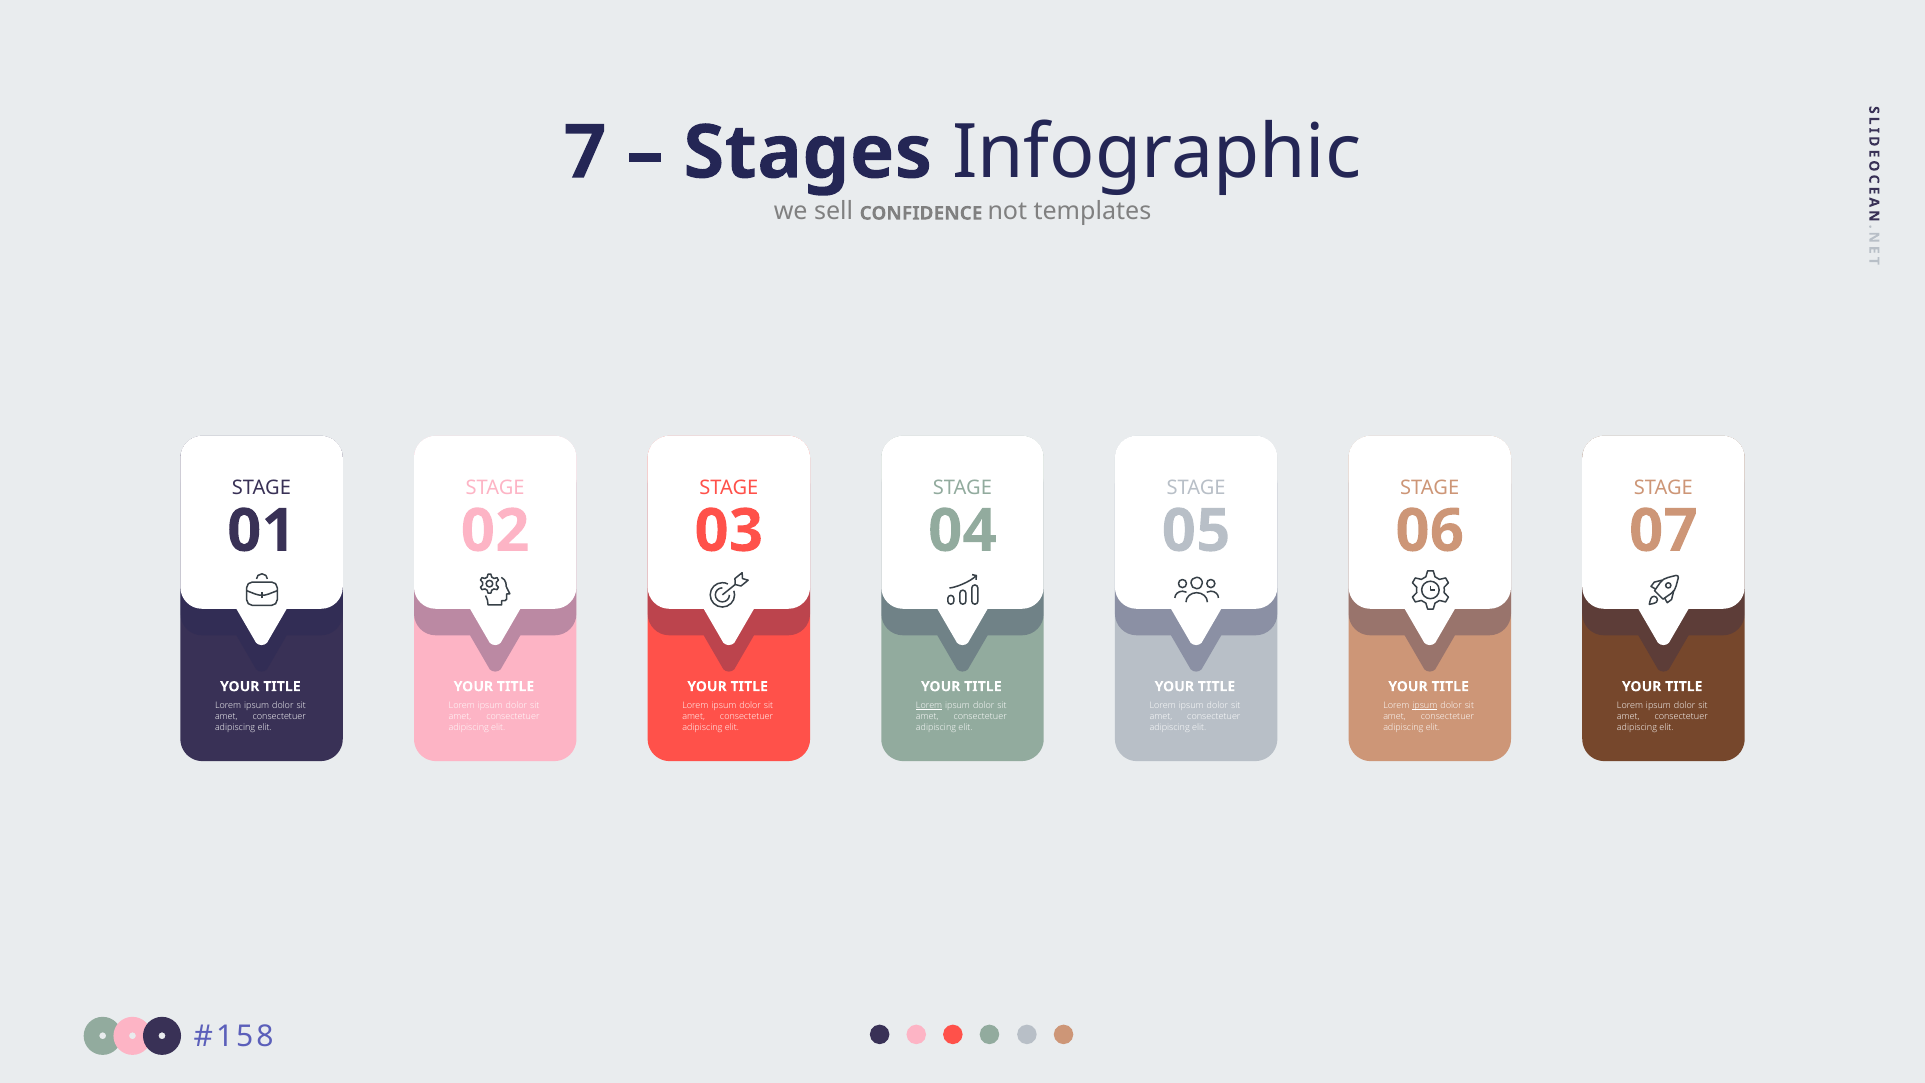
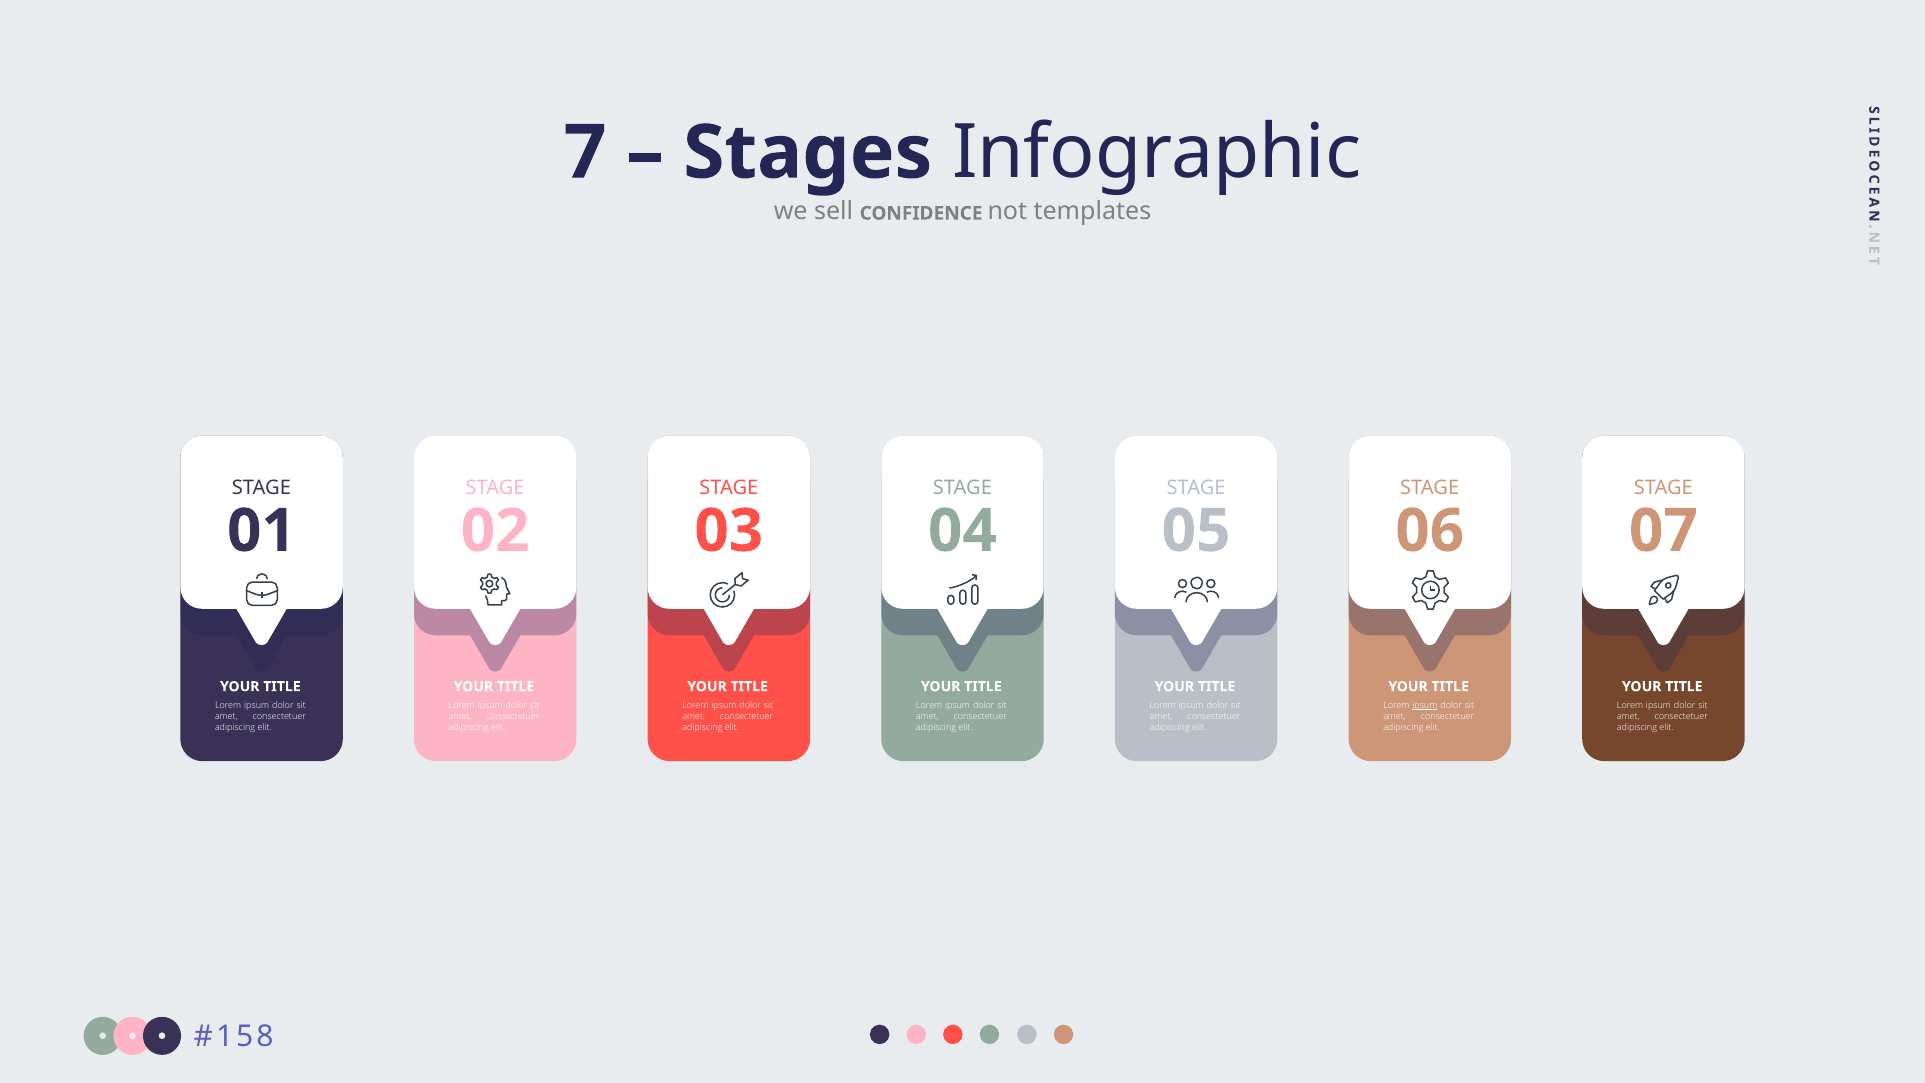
Lorem at (929, 705) underline: present -> none
